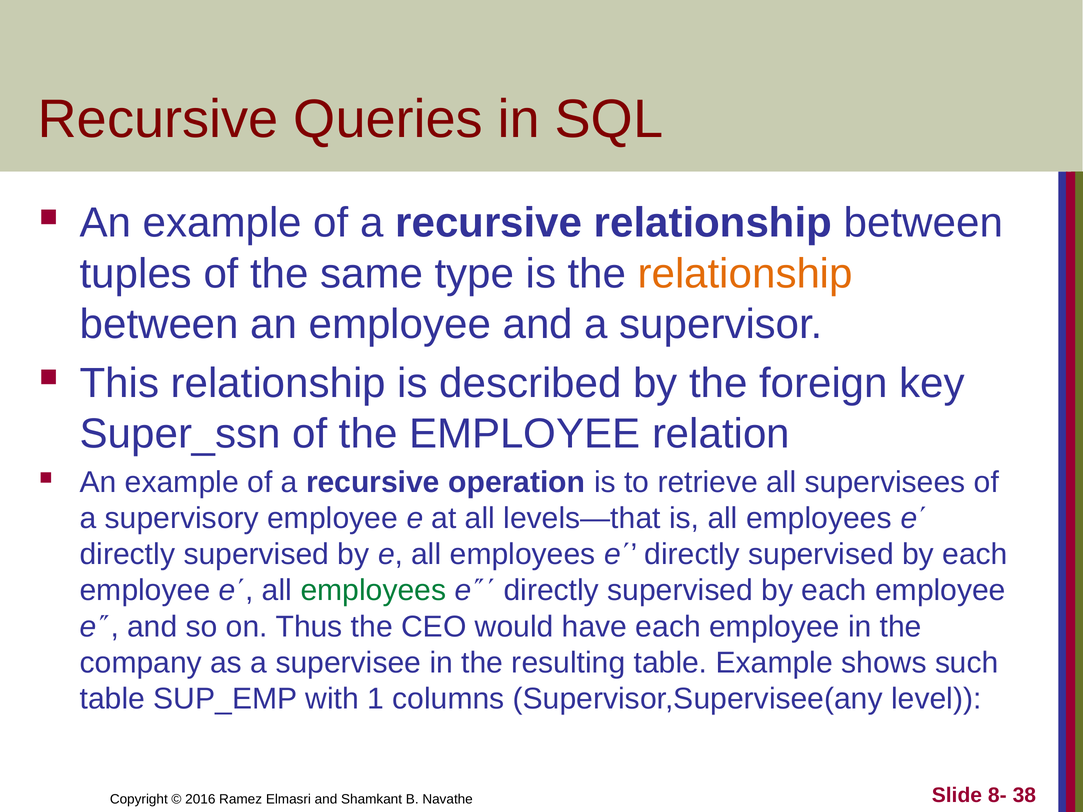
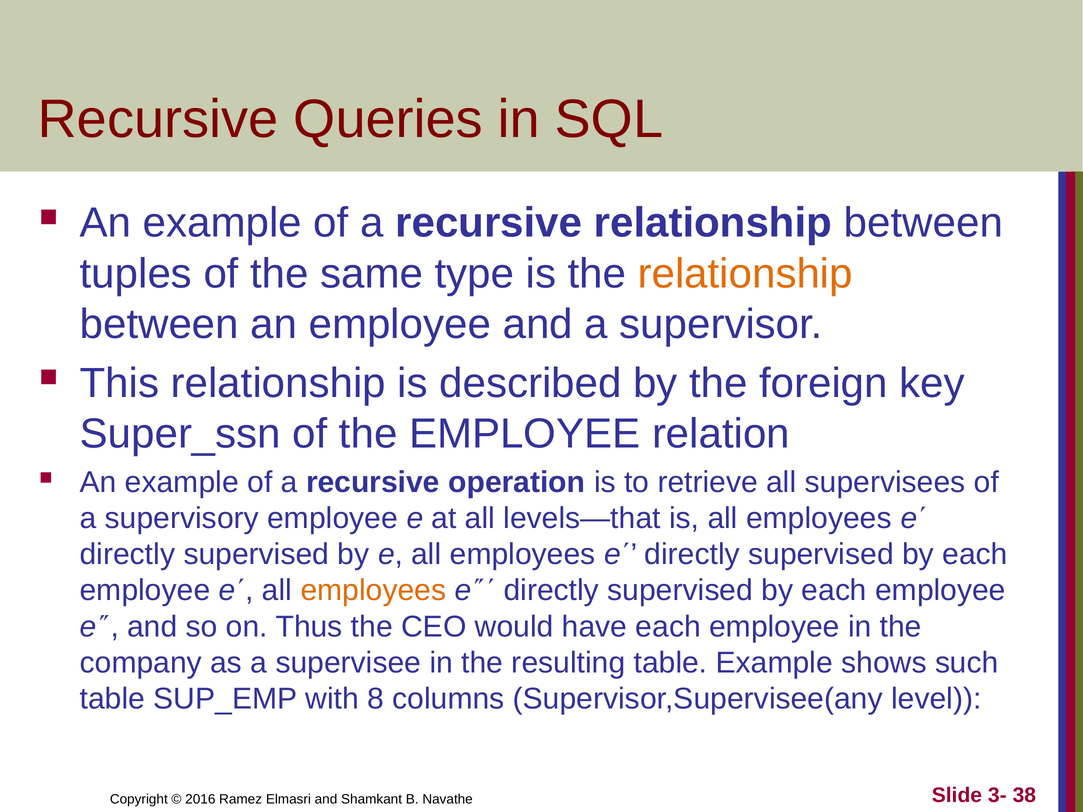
employees at (373, 591) colour: green -> orange
1: 1 -> 8
8-: 8- -> 3-
